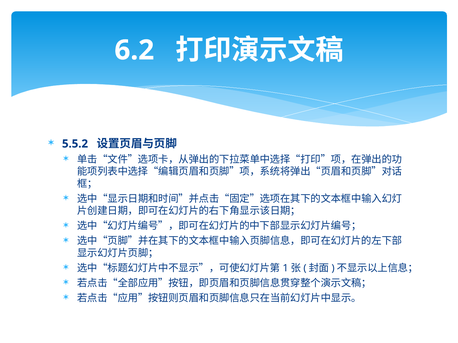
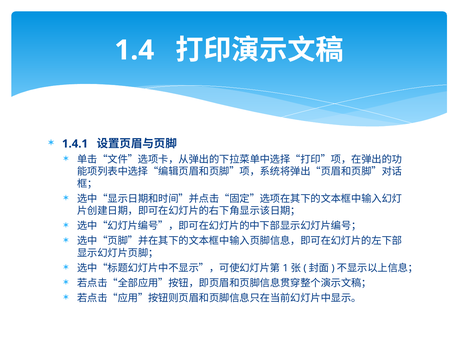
6.2: 6.2 -> 1.4
5.5.2: 5.5.2 -> 1.4.1
